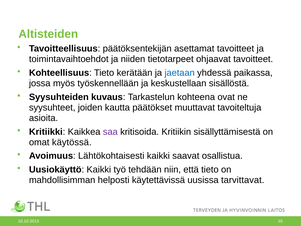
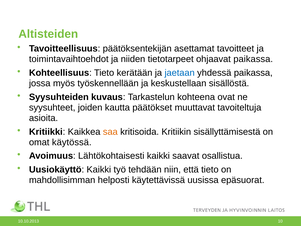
ohjaavat tavoitteet: tavoitteet -> paikassa
saa colour: purple -> orange
tarvittavat: tarvittavat -> epäsuorat
